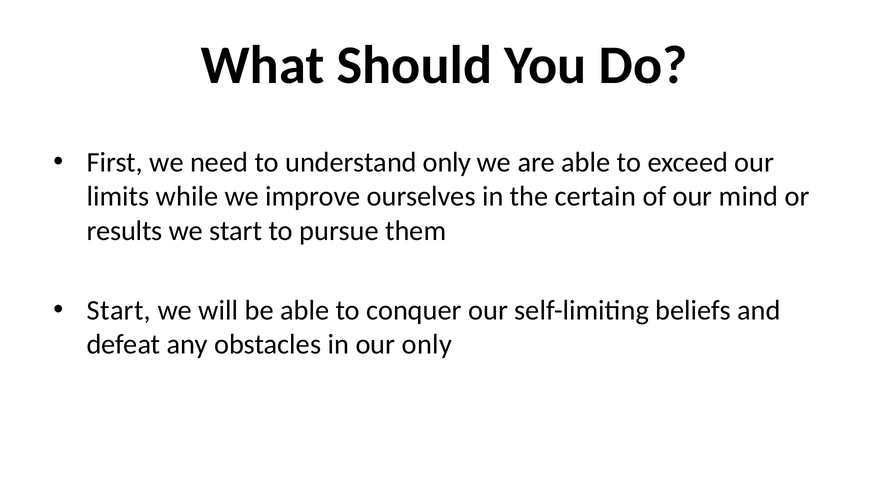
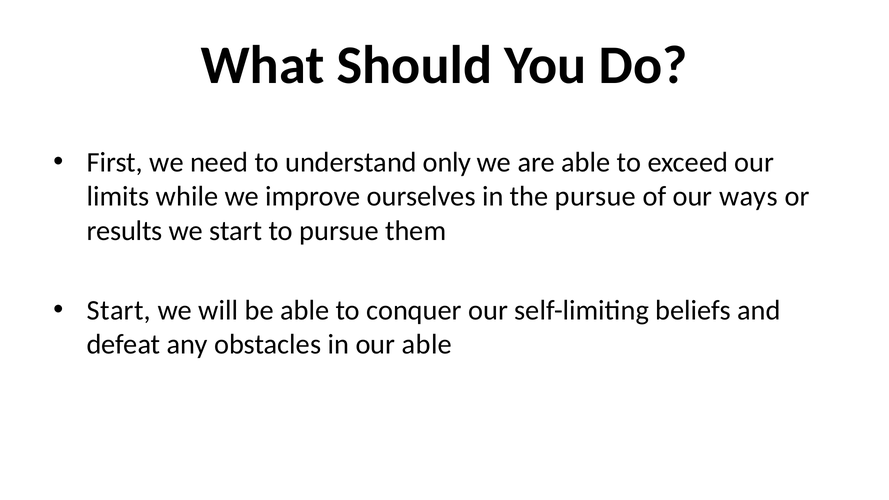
the certain: certain -> pursue
mind: mind -> ways
our only: only -> able
